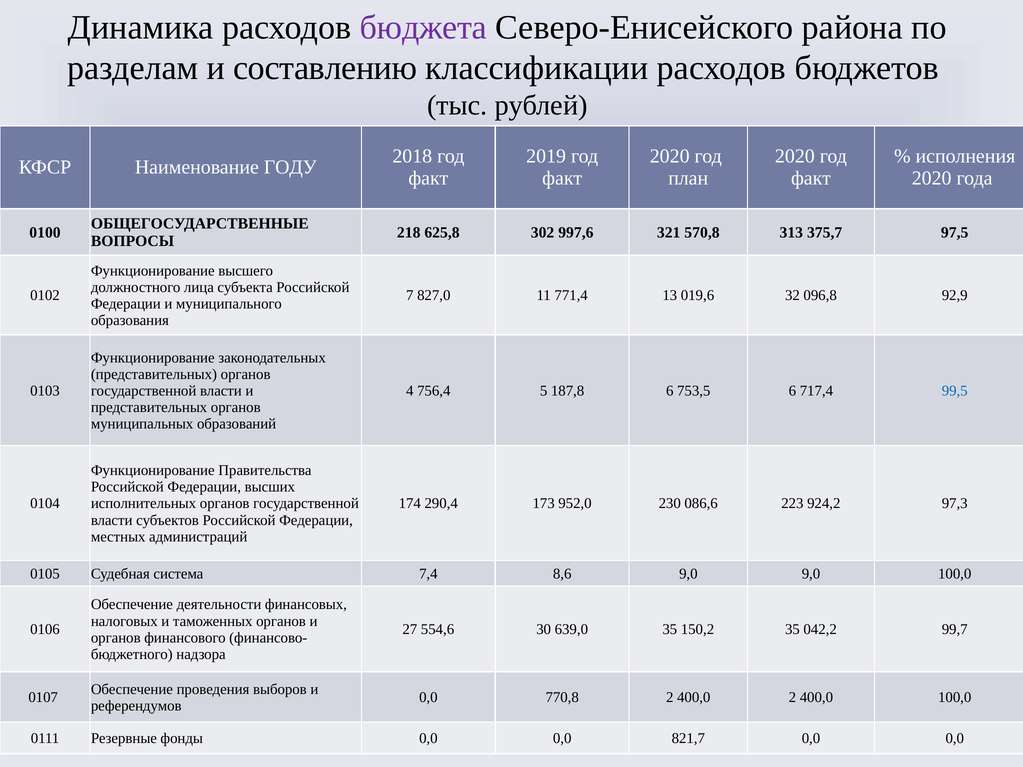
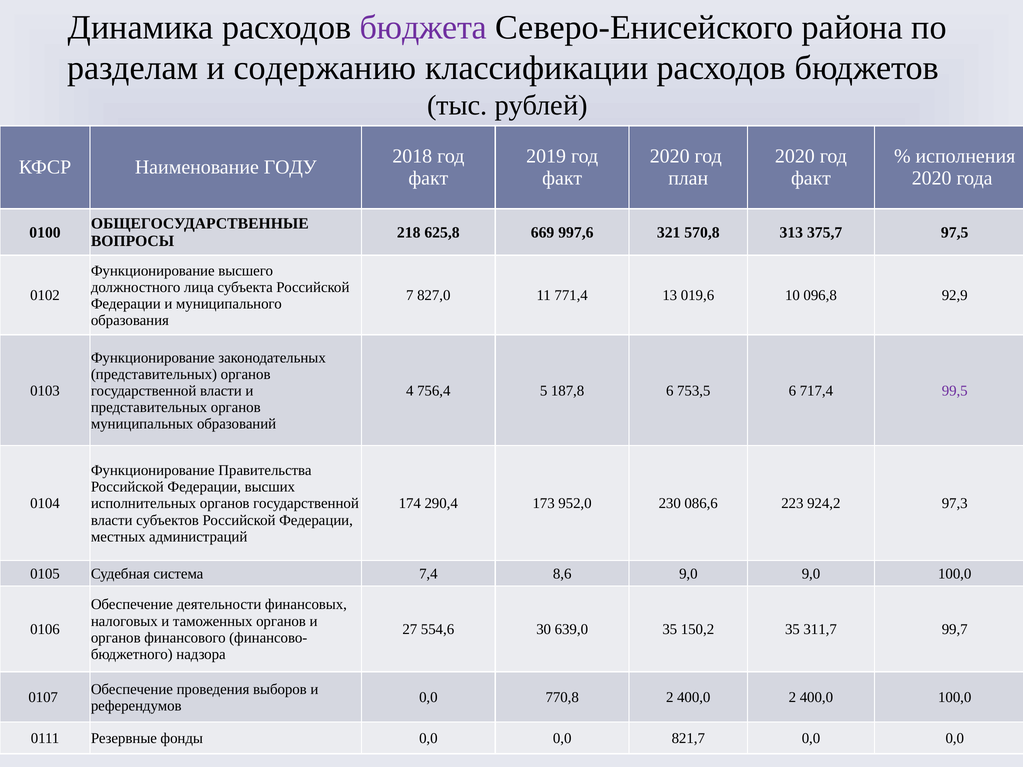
составлению: составлению -> содержанию
302: 302 -> 669
32: 32 -> 10
99,5 colour: blue -> purple
042,2: 042,2 -> 311,7
